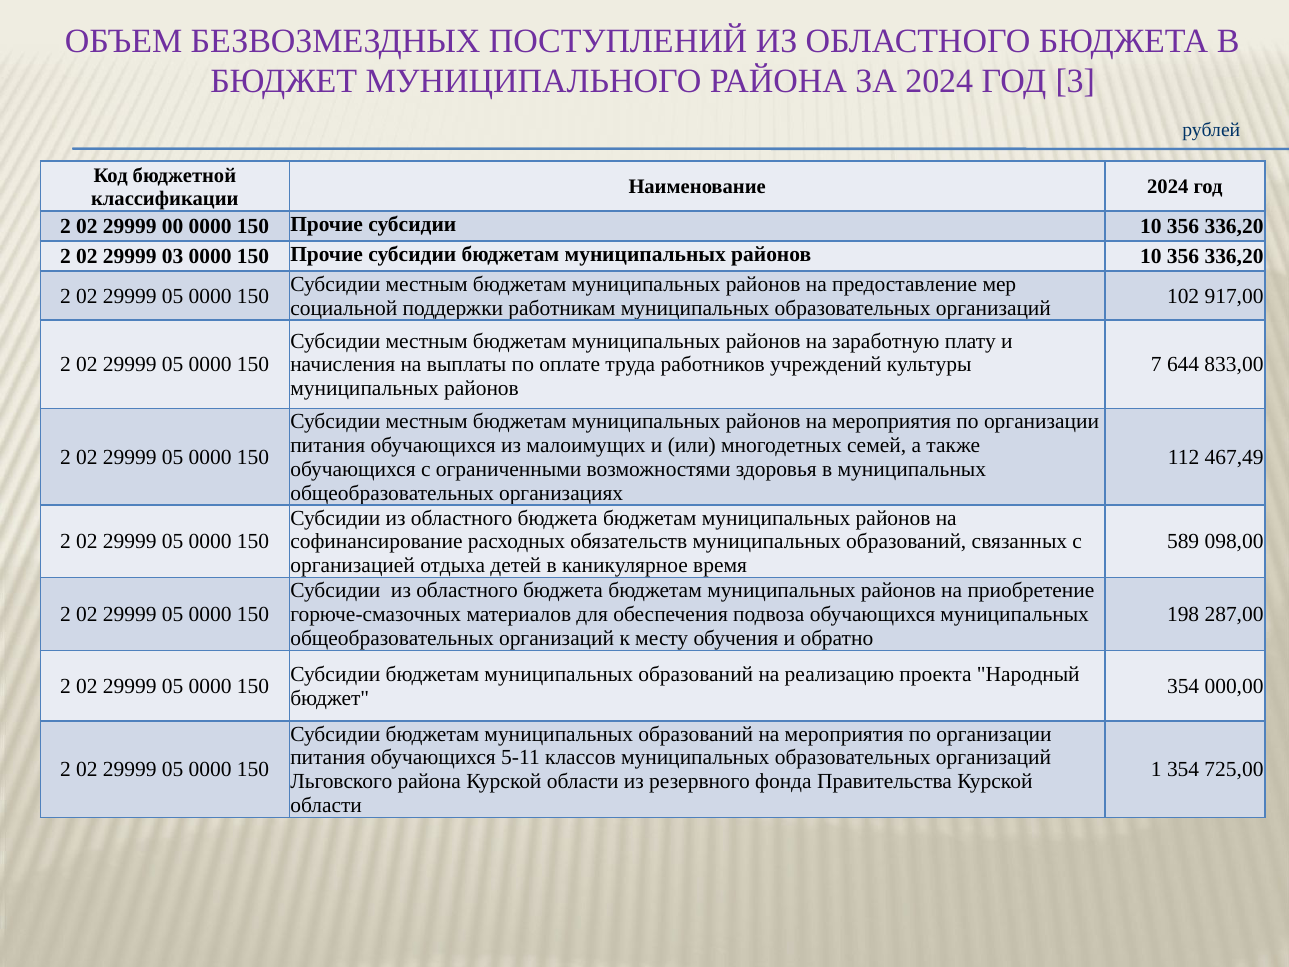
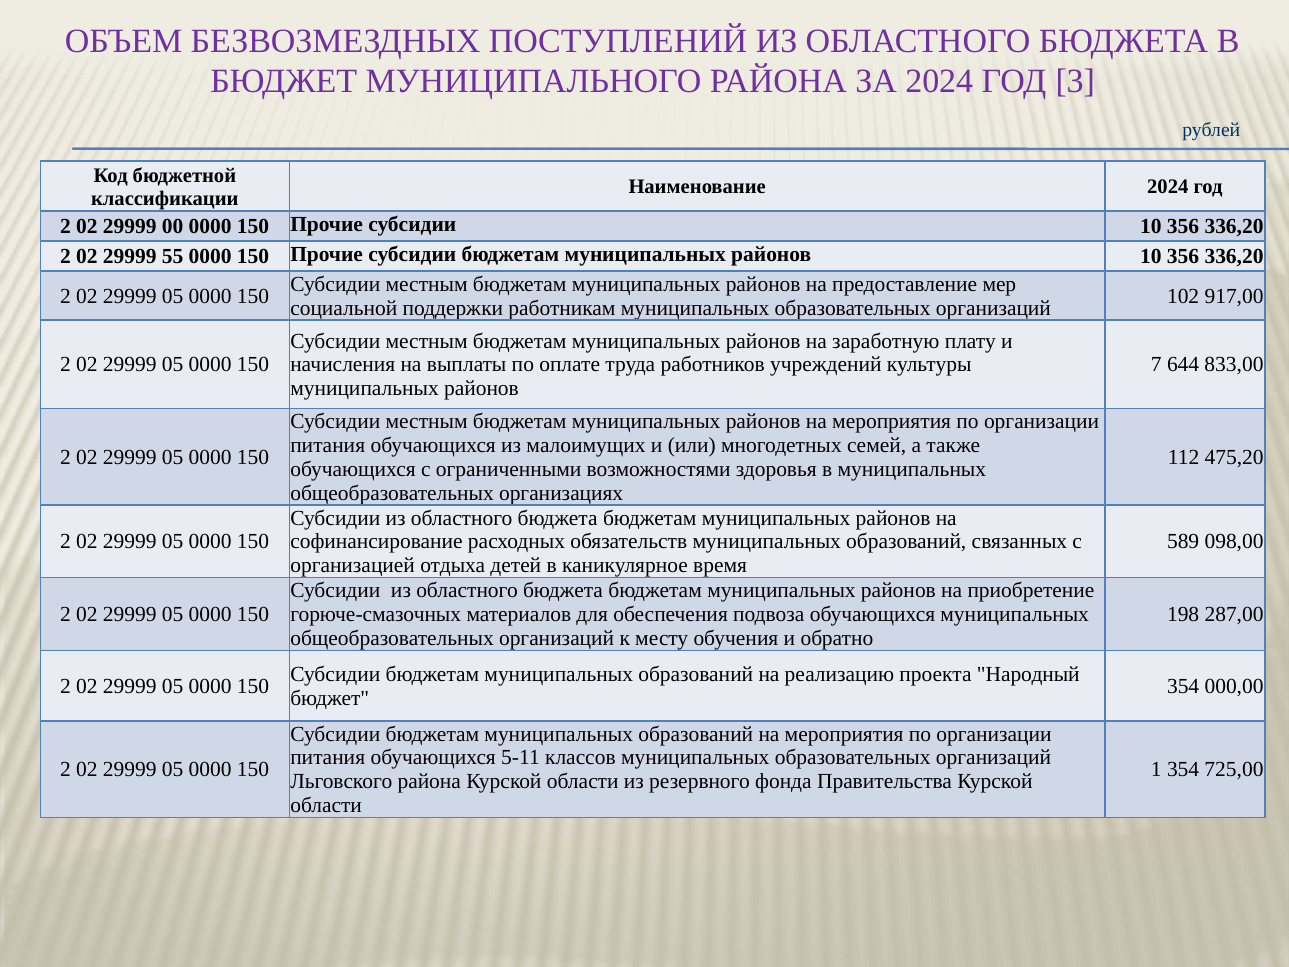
03: 03 -> 55
467,49: 467,49 -> 475,20
